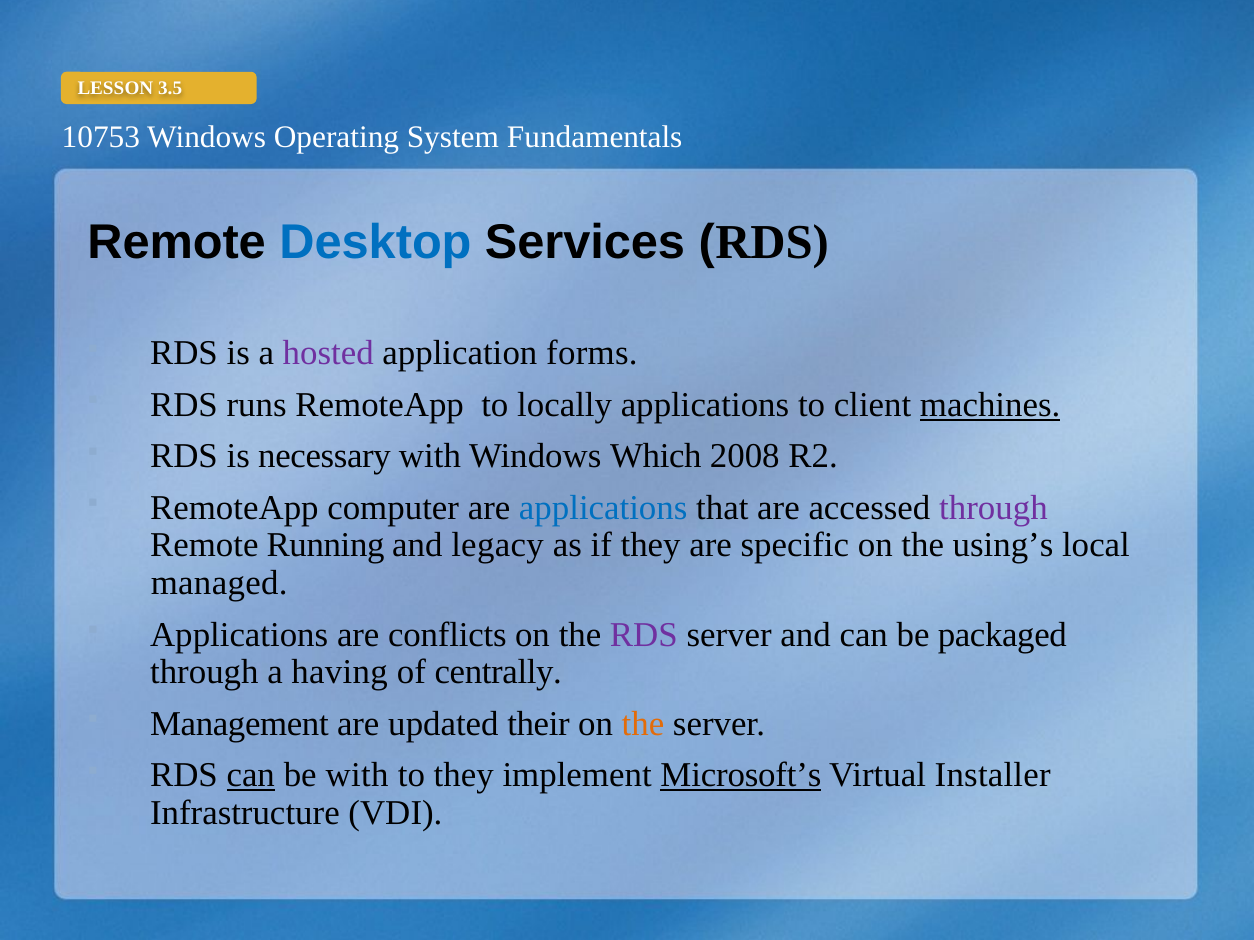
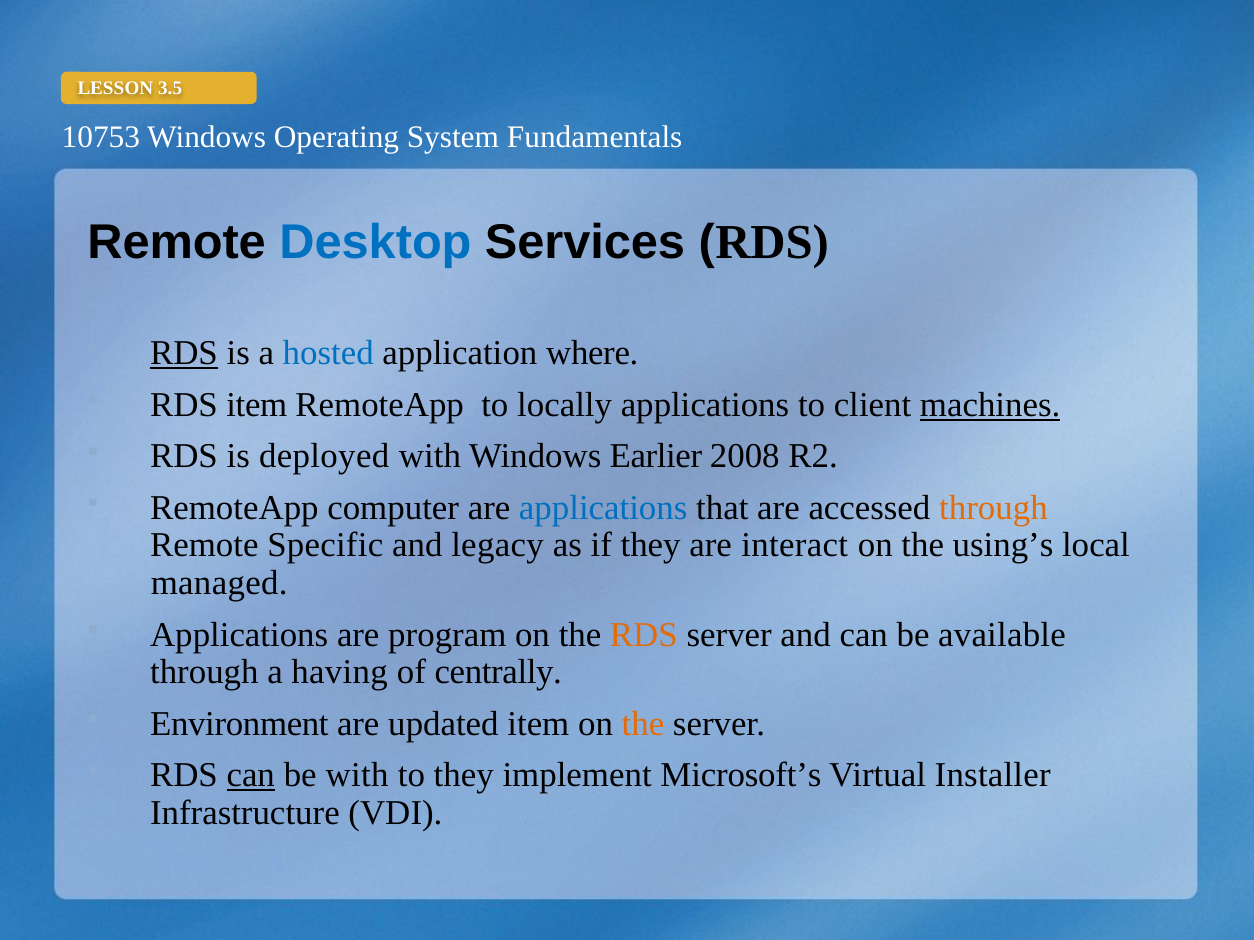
RDS at (184, 354) underline: none -> present
hosted colour: purple -> blue
forms: forms -> where
RDS runs: runs -> item
necessary: necessary -> deployed
Which: Which -> Earlier
through at (993, 508) colour: purple -> orange
Running: Running -> Specific
specific: specific -> interact
conflicts: conflicts -> program
RDS at (644, 635) colour: purple -> orange
packaged: packaged -> available
Management: Management -> Environment
updated their: their -> item
Microsoft’s underline: present -> none
